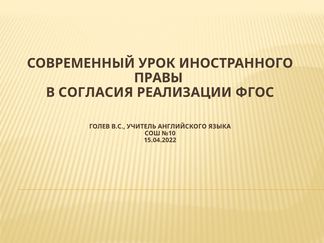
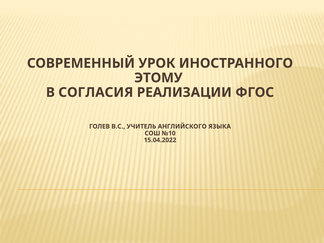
ПРАВЫ: ПРАВЫ -> ЭТОМУ
